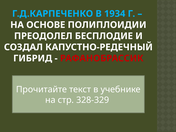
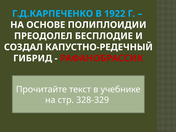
1934: 1934 -> 1922
